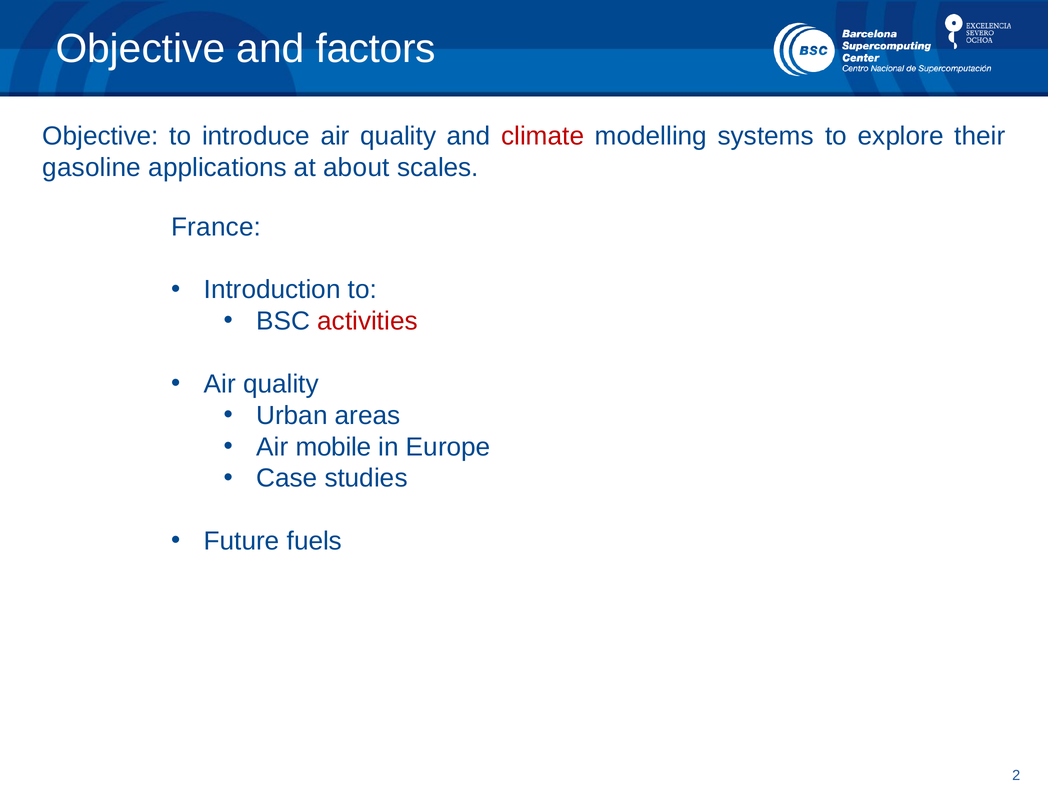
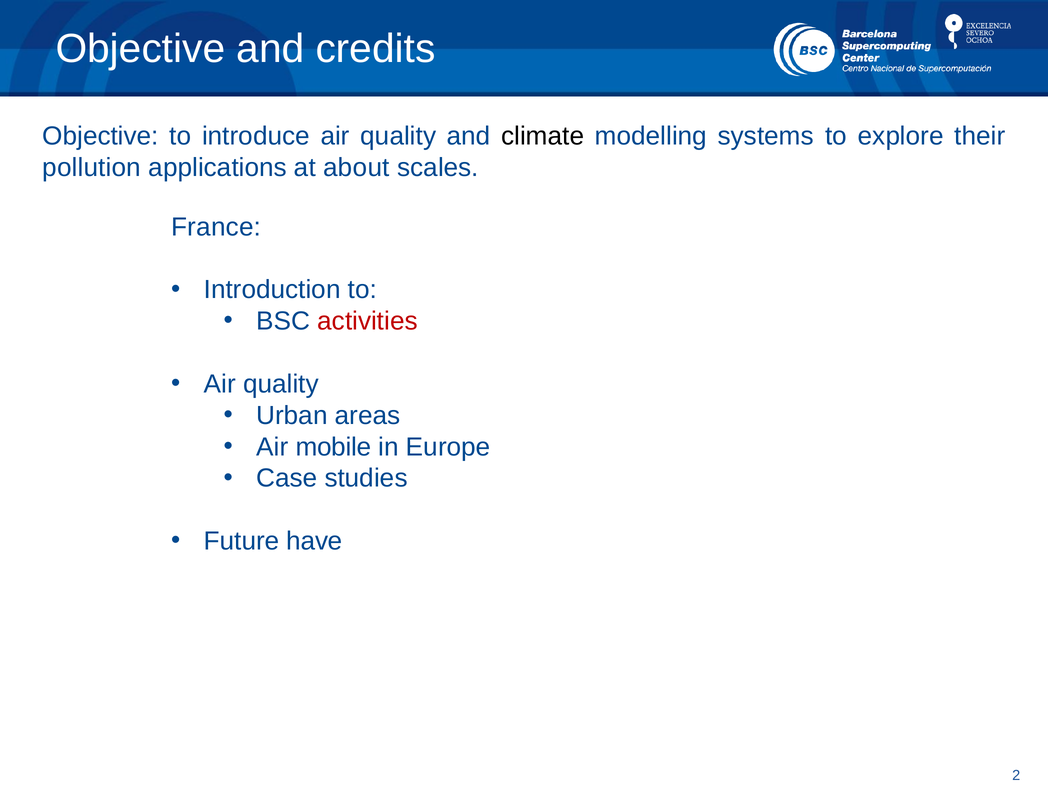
factors: factors -> credits
climate colour: red -> black
gasoline: gasoline -> pollution
fuels: fuels -> have
